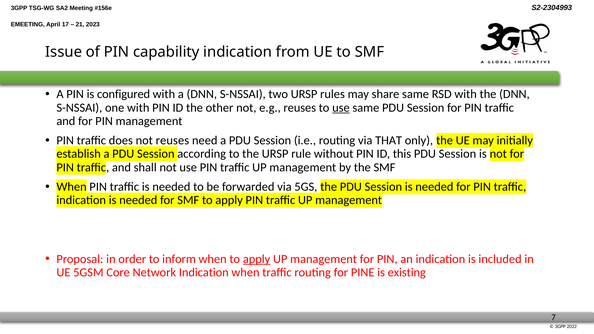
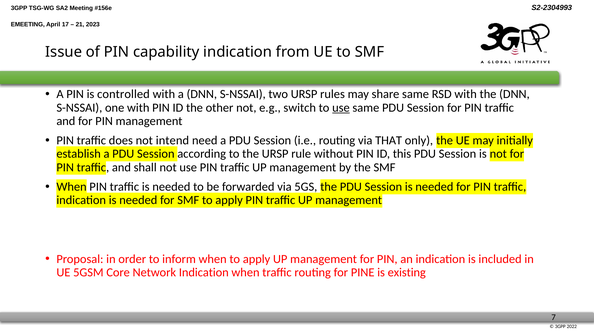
configured: configured -> controlled
e.g reuses: reuses -> switch
reuses at (172, 141): reuses -> intend
apply at (257, 259) underline: present -> none
